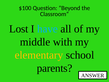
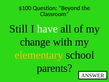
Lost: Lost -> Still
have colour: light blue -> white
middle: middle -> change
